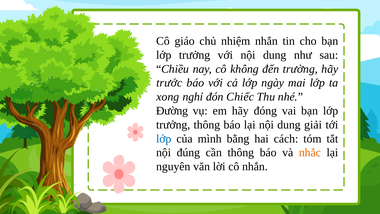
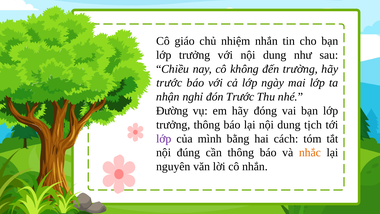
xong: xong -> nhận
đón Chiếc: Chiếc -> Trước
giải: giải -> tịch
lớp at (164, 139) colour: blue -> purple
